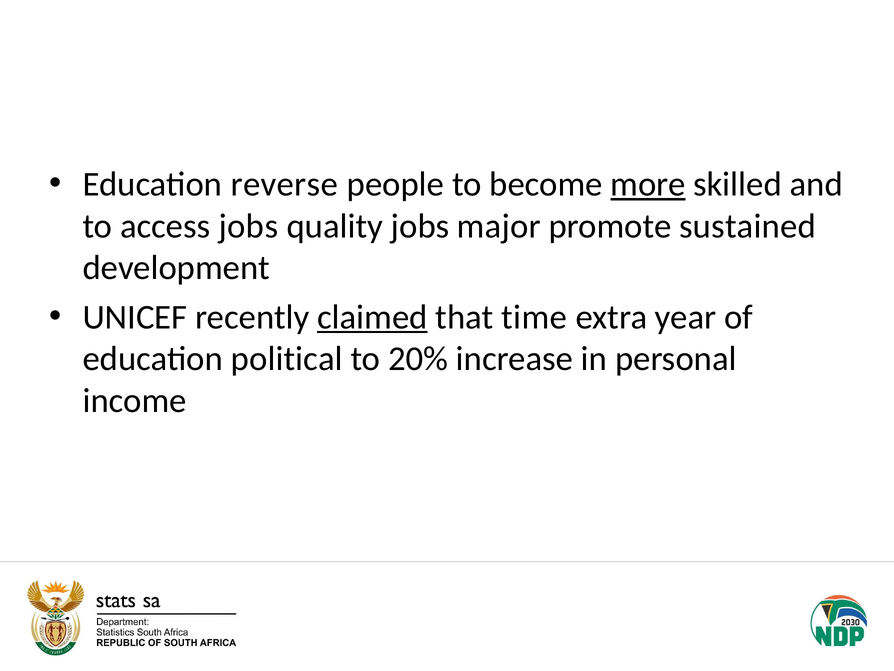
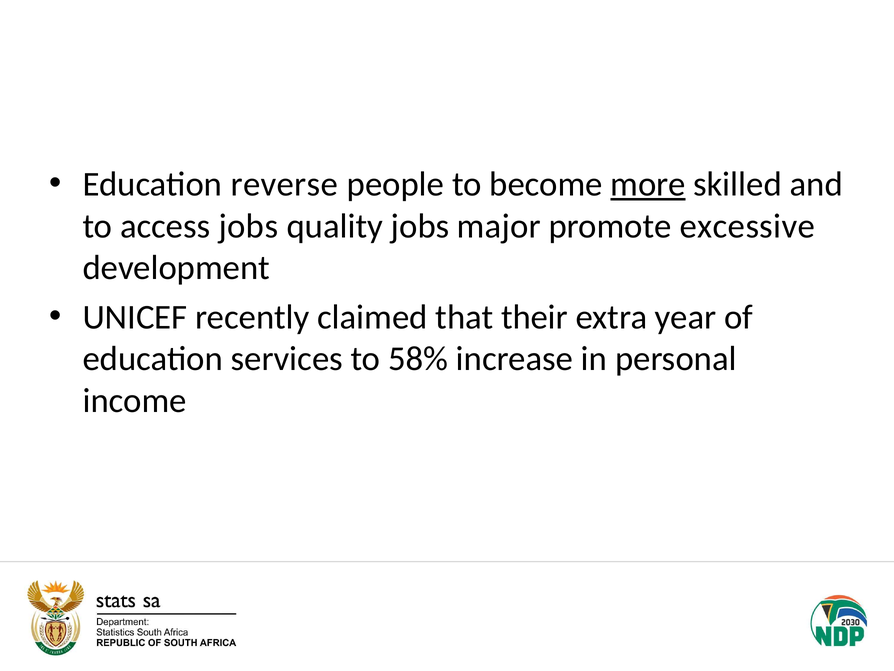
sustained: sustained -> excessive
claimed underline: present -> none
time: time -> their
political: political -> services
20%: 20% -> 58%
